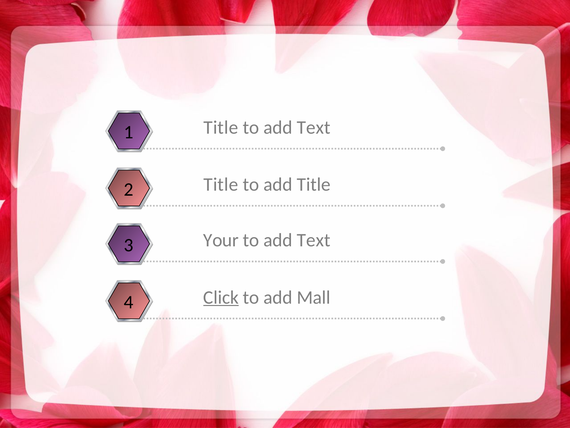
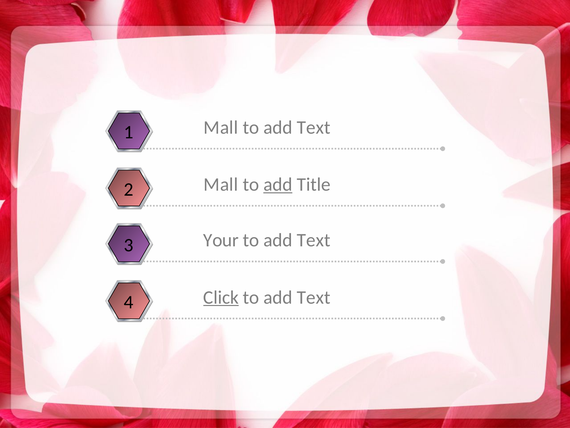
Title at (221, 127): Title -> Mall
Title at (221, 184): Title -> Mall
add at (278, 184) underline: none -> present
Mall at (314, 297): Mall -> Text
